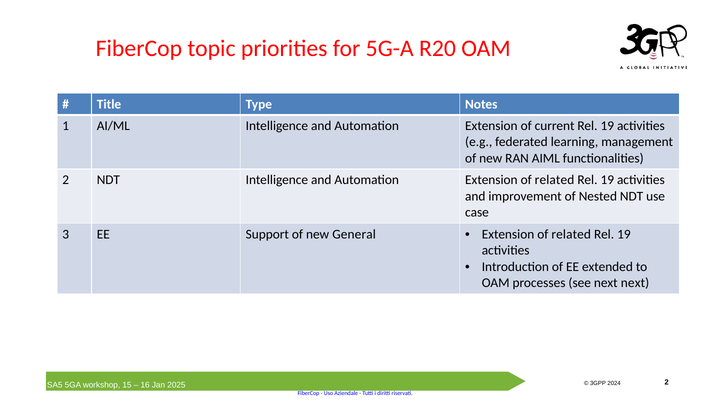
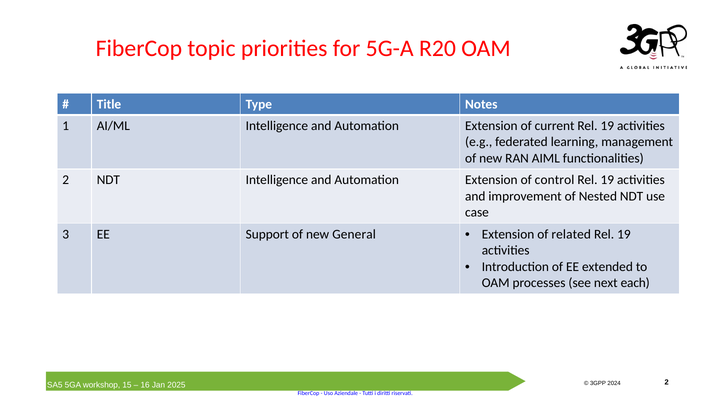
Automation Extension of related: related -> control
next next: next -> each
